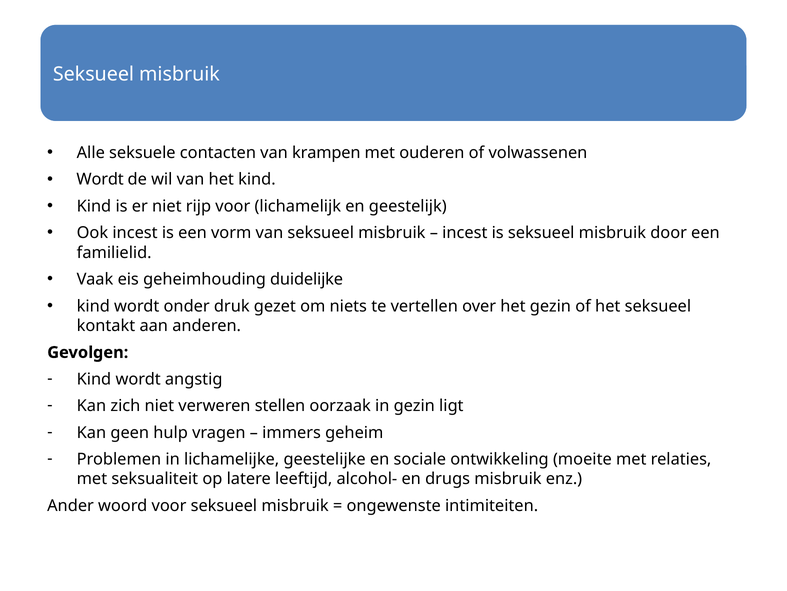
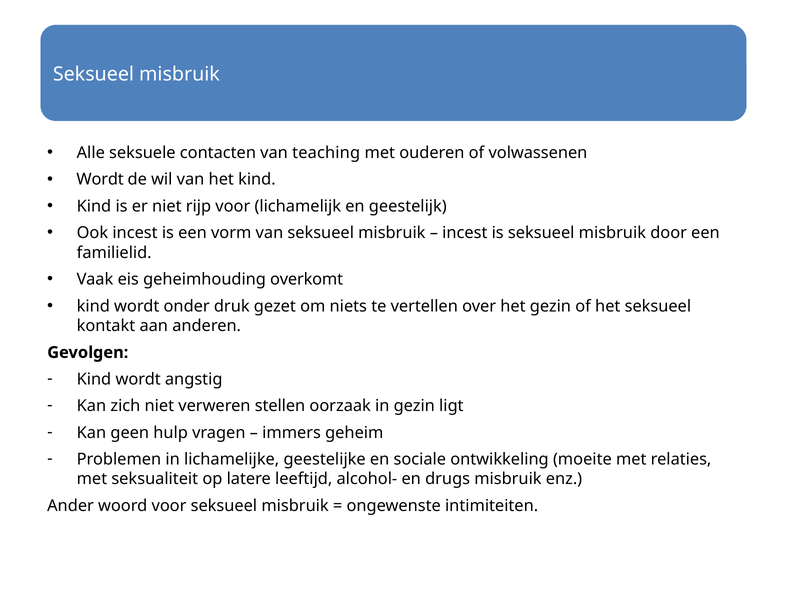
krampen: krampen -> teaching
duidelijke: duidelijke -> overkomt
